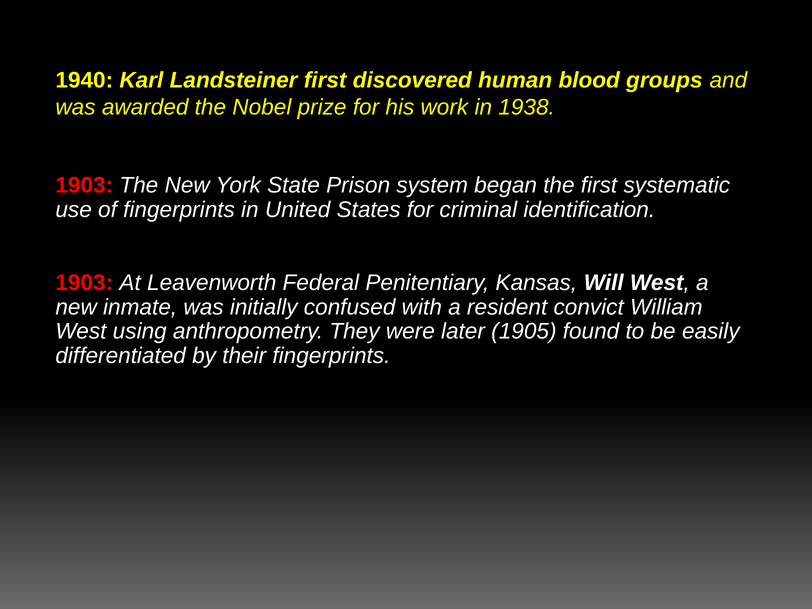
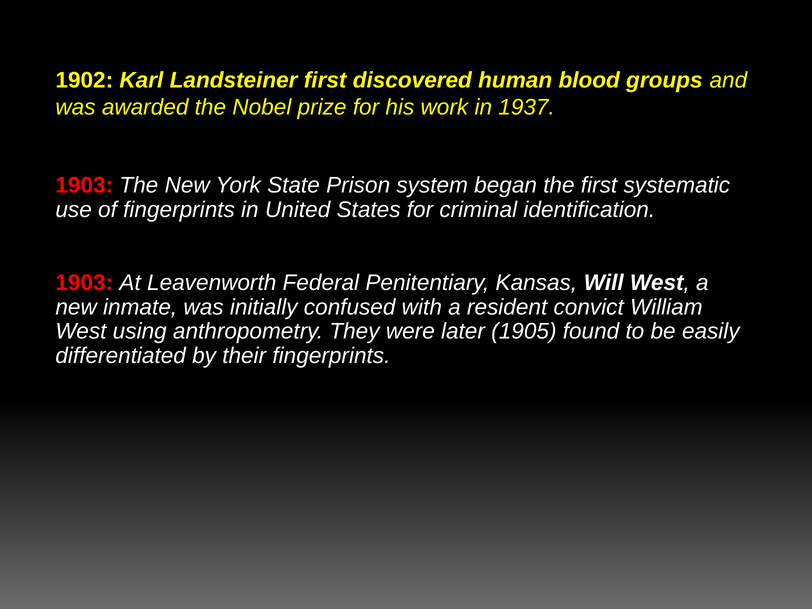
1940: 1940 -> 1902
1938: 1938 -> 1937
